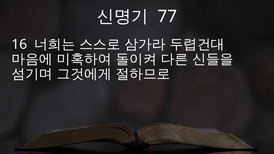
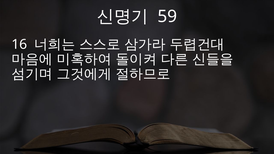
77: 77 -> 59
